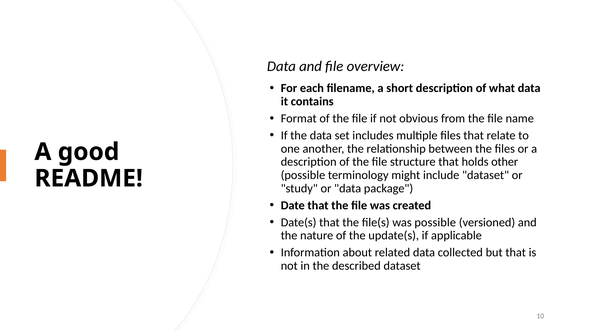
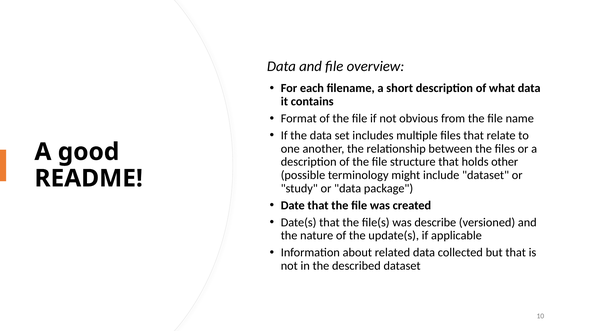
was possible: possible -> describe
